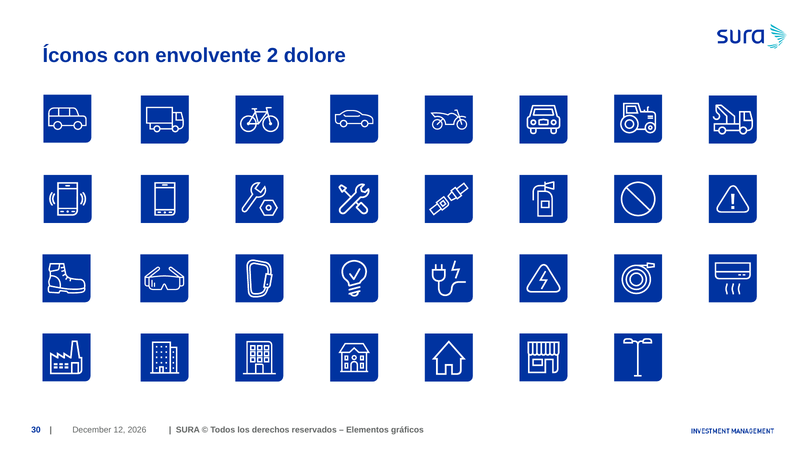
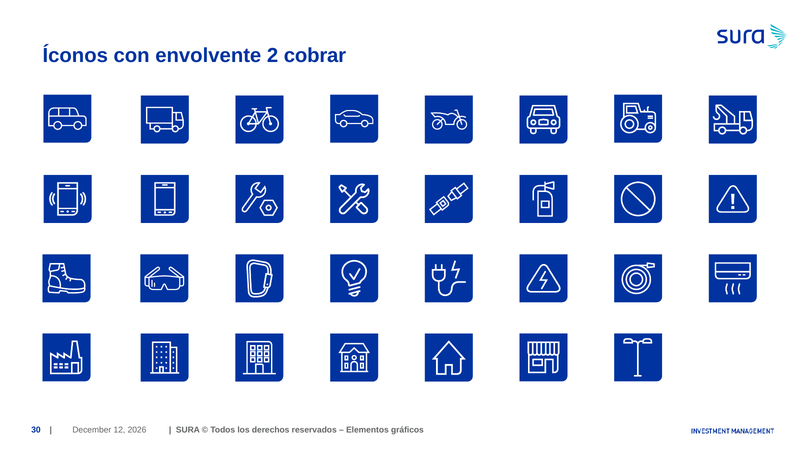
dolore: dolore -> cobrar
